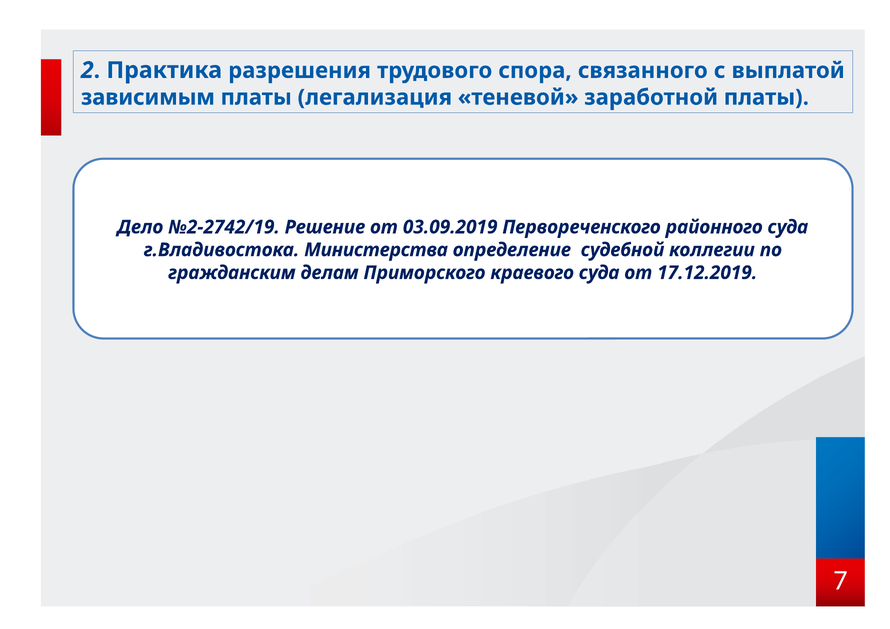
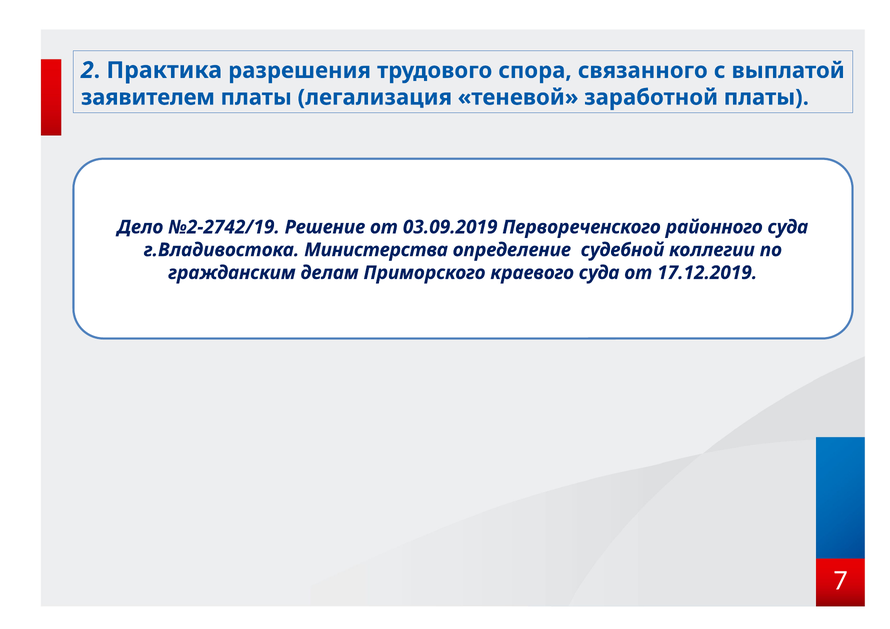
зависимым: зависимым -> заявителем
